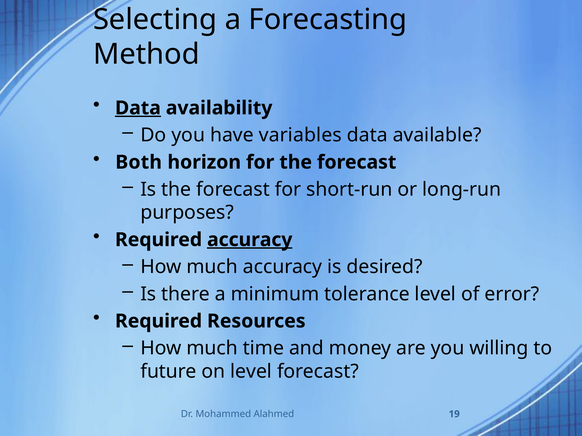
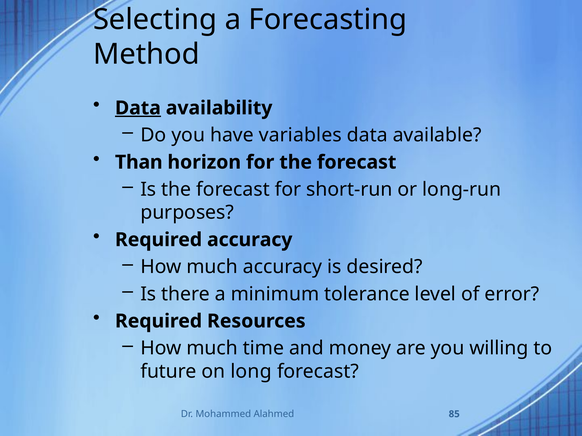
Both: Both -> Than
accuracy at (250, 240) underline: present -> none
on level: level -> long
19: 19 -> 85
